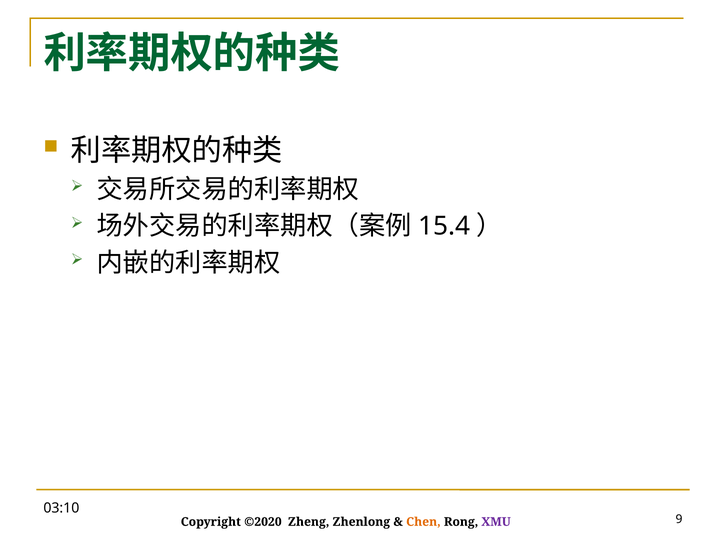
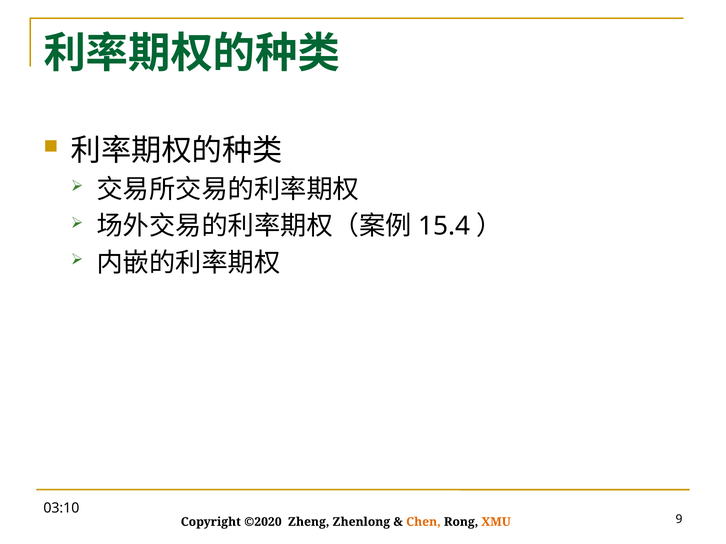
XMU colour: purple -> orange
